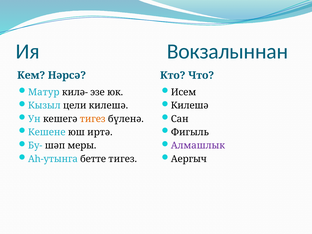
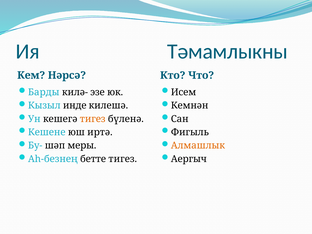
Вокзалыннан: Вокзалыннан -> Тәмамлыкны
Матур: Матур -> Барды
цели: цели -> инде
Килешә at (190, 106): Килешә -> Кемнән
Алмашлык colour: purple -> orange
Аһ-утынга: Аһ-утынга -> Аһ-безнең
